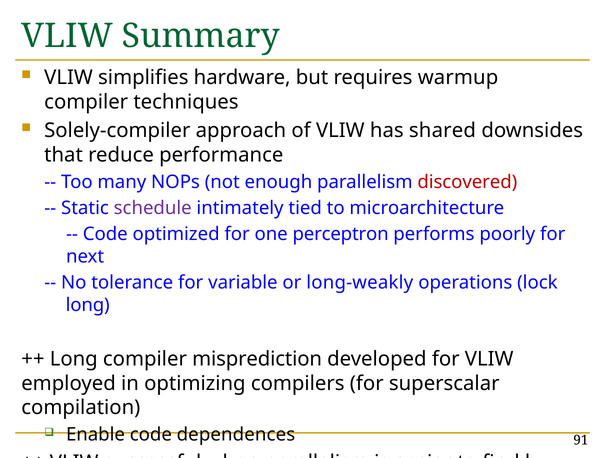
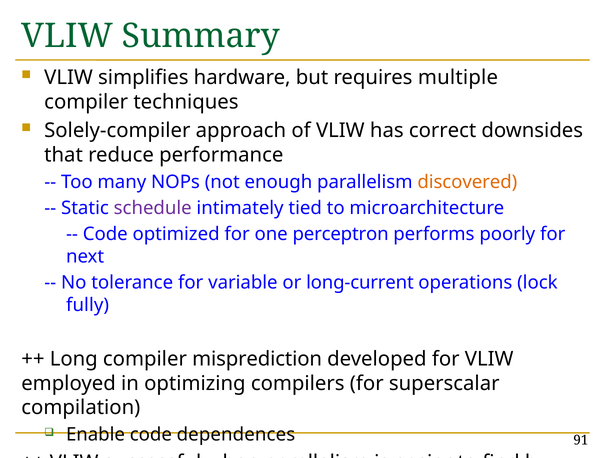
warmup: warmup -> multiple
shared: shared -> correct
discovered colour: red -> orange
long-weakly: long-weakly -> long-current
long at (88, 305): long -> fully
